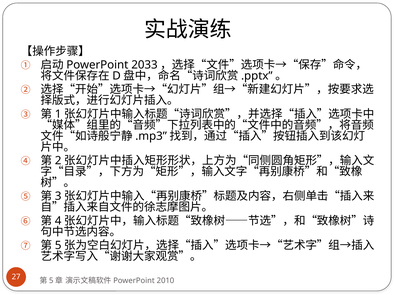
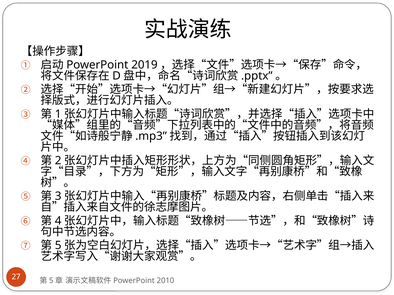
2033: 2033 -> 2019
